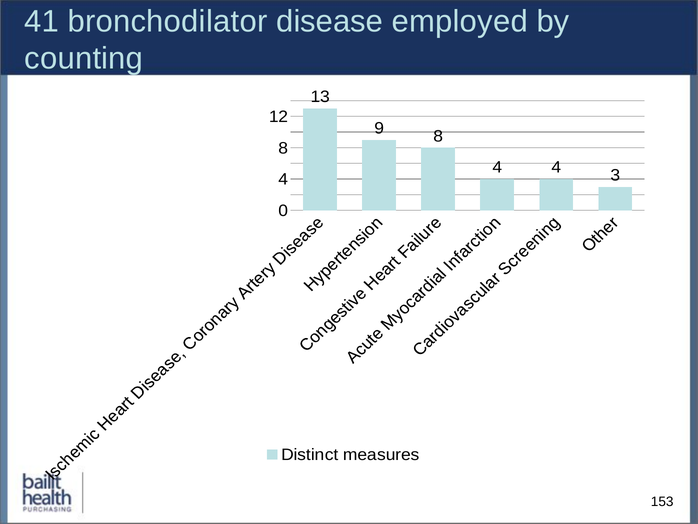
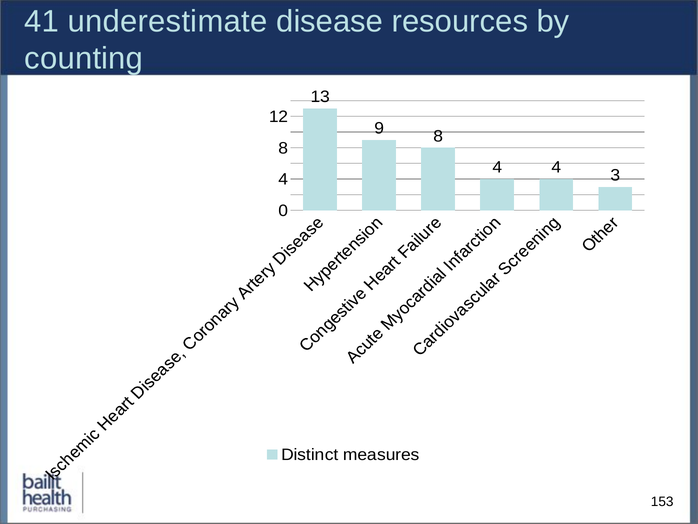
bronchodilator: bronchodilator -> underestimate
employed: employed -> resources
